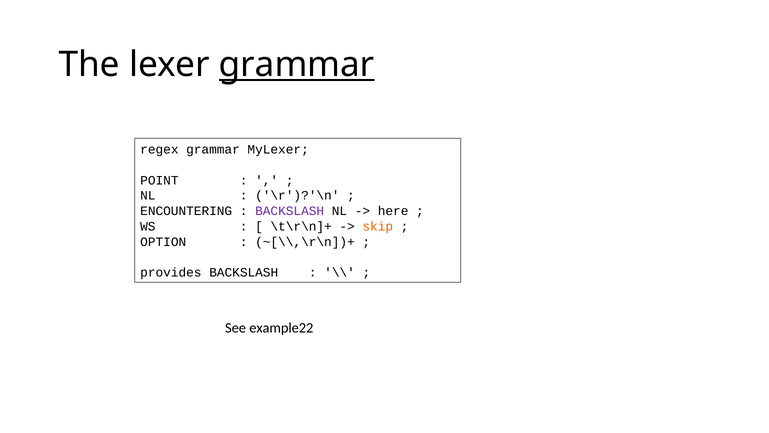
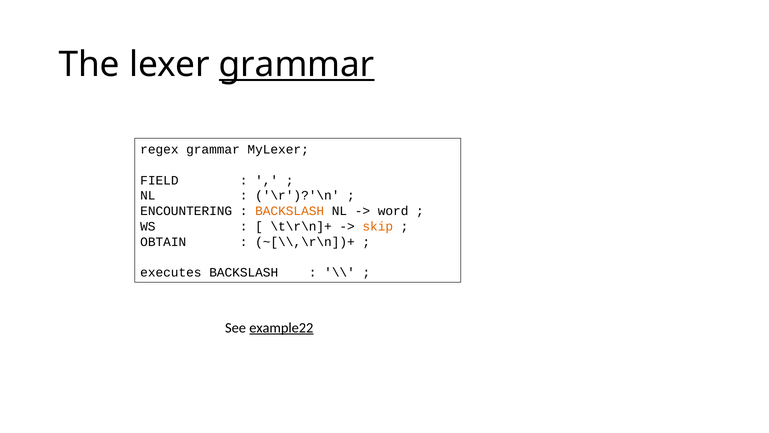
POINT: POINT -> FIELD
BACKSLASH at (290, 211) colour: purple -> orange
here: here -> word
OPTION: OPTION -> OBTAIN
provides: provides -> executes
example22 underline: none -> present
